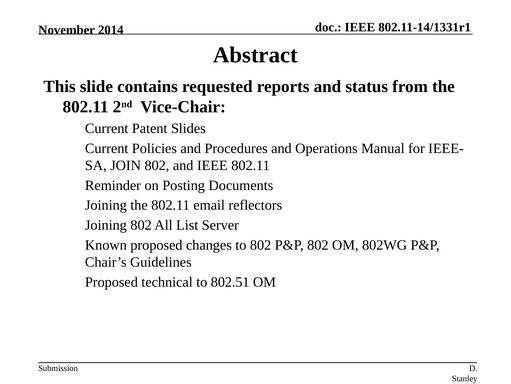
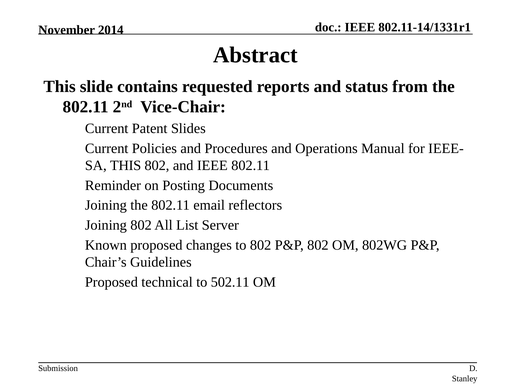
JOIN at (126, 165): JOIN -> THIS
802.51: 802.51 -> 502.11
